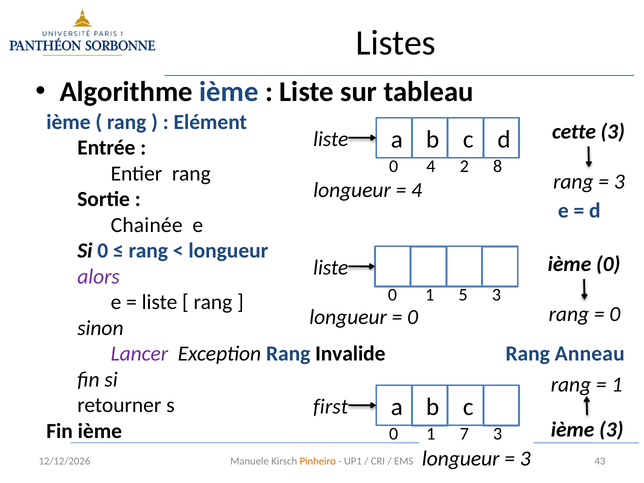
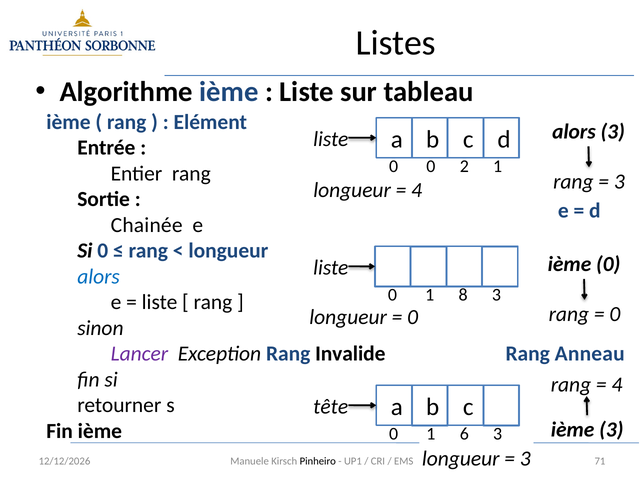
liste cette: cette -> alors
4 at (431, 166): 4 -> 0
2 8: 8 -> 1
alors at (99, 277) colour: purple -> blue
5: 5 -> 8
1 at (617, 385): 1 -> 4
first: first -> tête
7: 7 -> 6
Pinheiro colour: orange -> black
43: 43 -> 71
